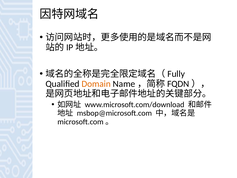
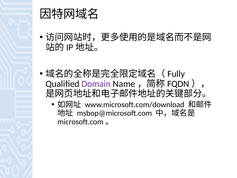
Domain colour: orange -> purple
